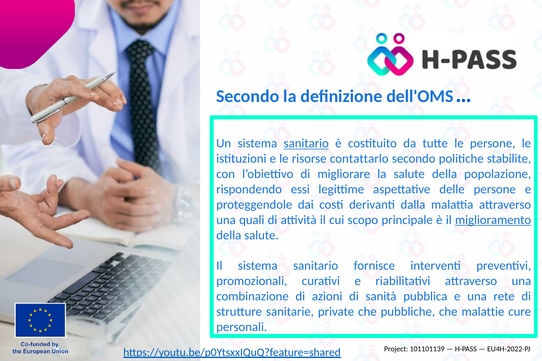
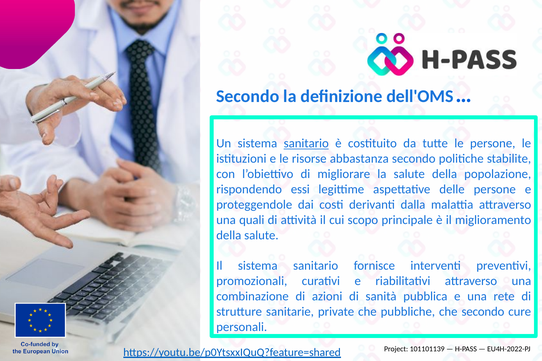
contattarlo: contattarlo -> abbastanza
miglioramento underline: present -> none
che malattie: malattie -> secondo
